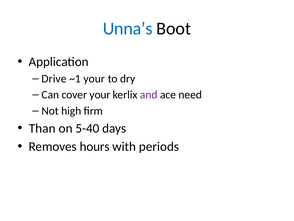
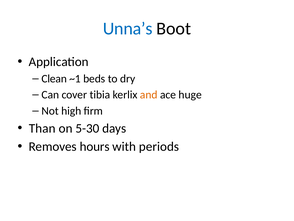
Drive: Drive -> Clean
~1 your: your -> beds
cover your: your -> tibia
and colour: purple -> orange
need: need -> huge
5-40: 5-40 -> 5-30
